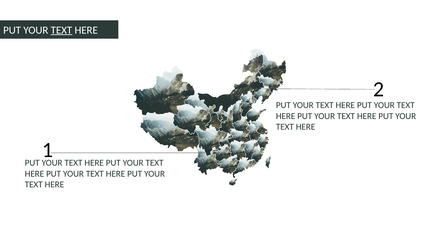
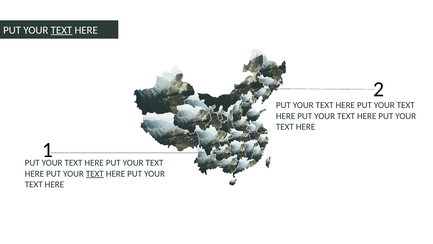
TEXT at (95, 174) underline: none -> present
